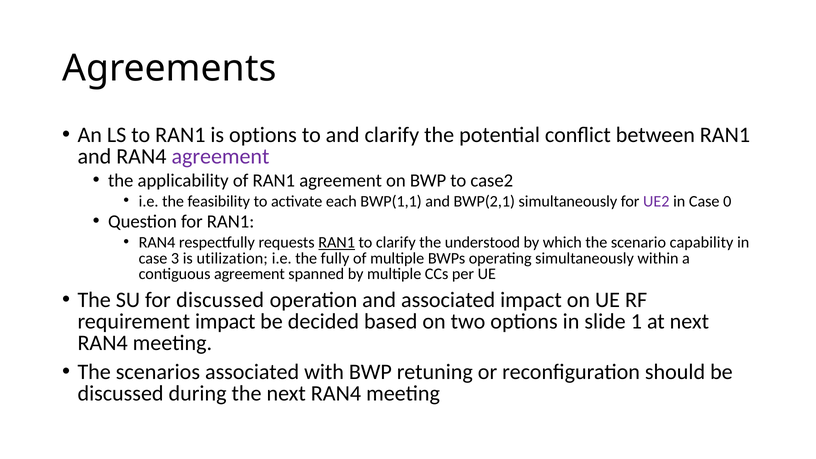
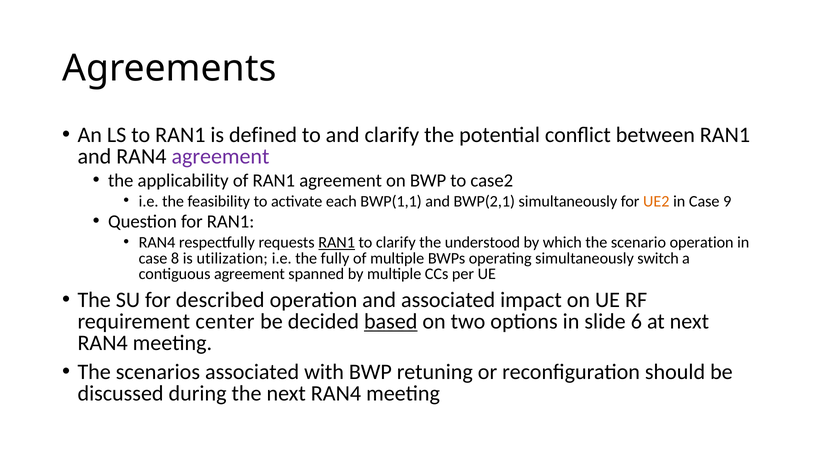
is options: options -> defined
UE2 colour: purple -> orange
0: 0 -> 9
scenario capability: capability -> operation
3: 3 -> 8
within: within -> switch
for discussed: discussed -> described
requirement impact: impact -> center
based underline: none -> present
1: 1 -> 6
